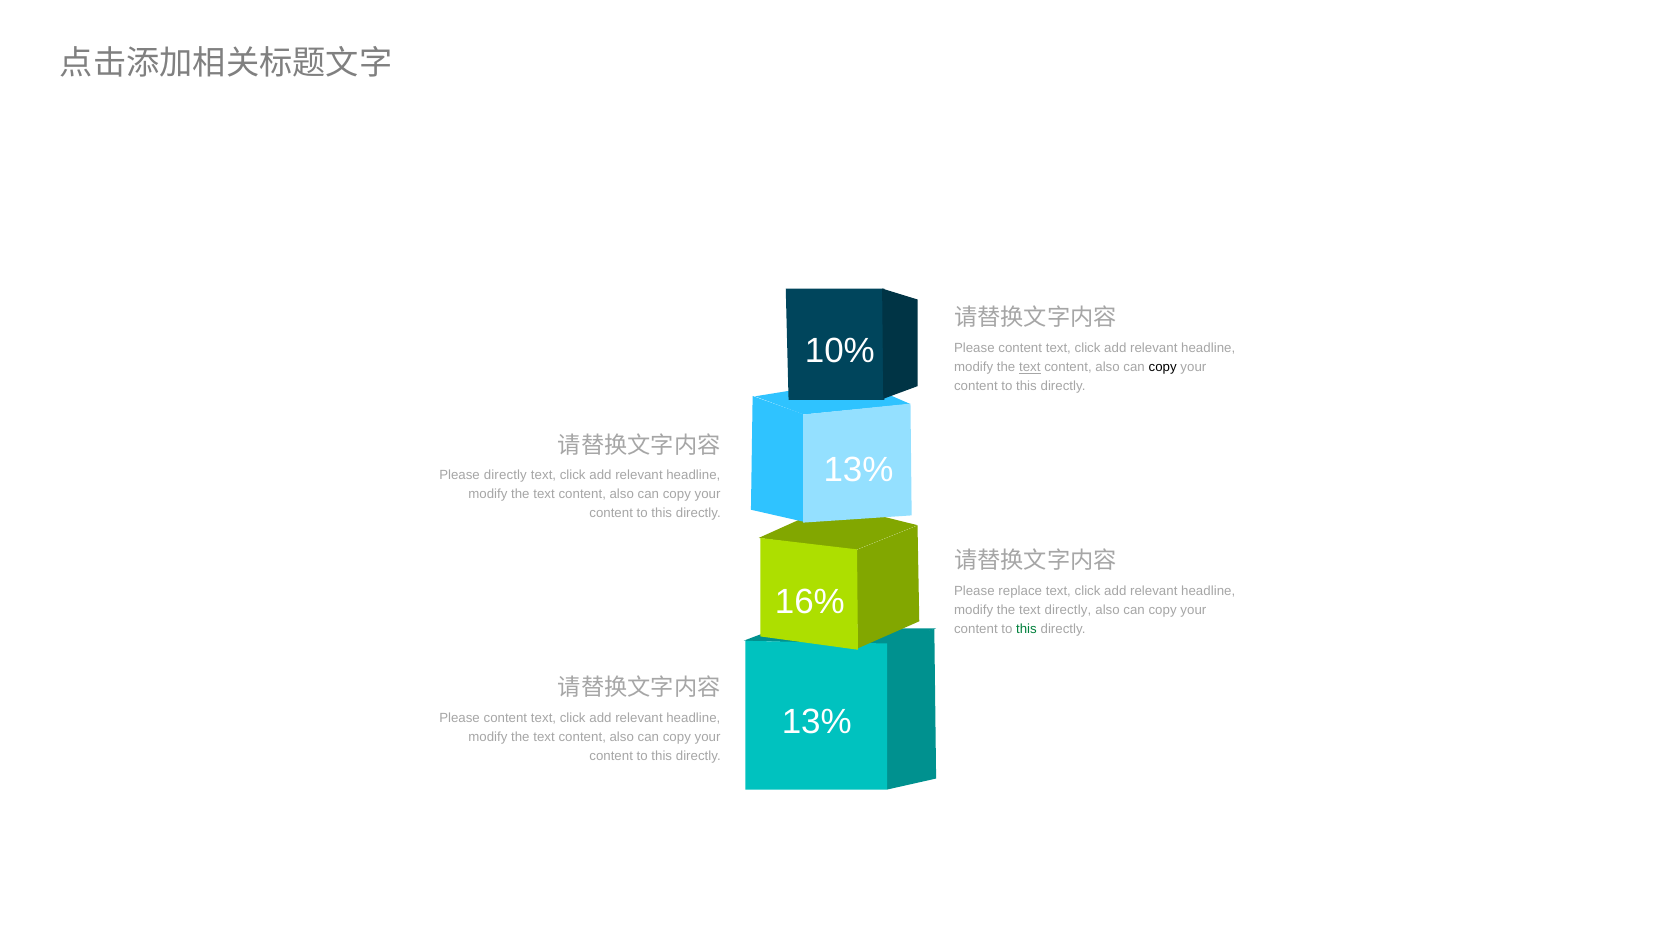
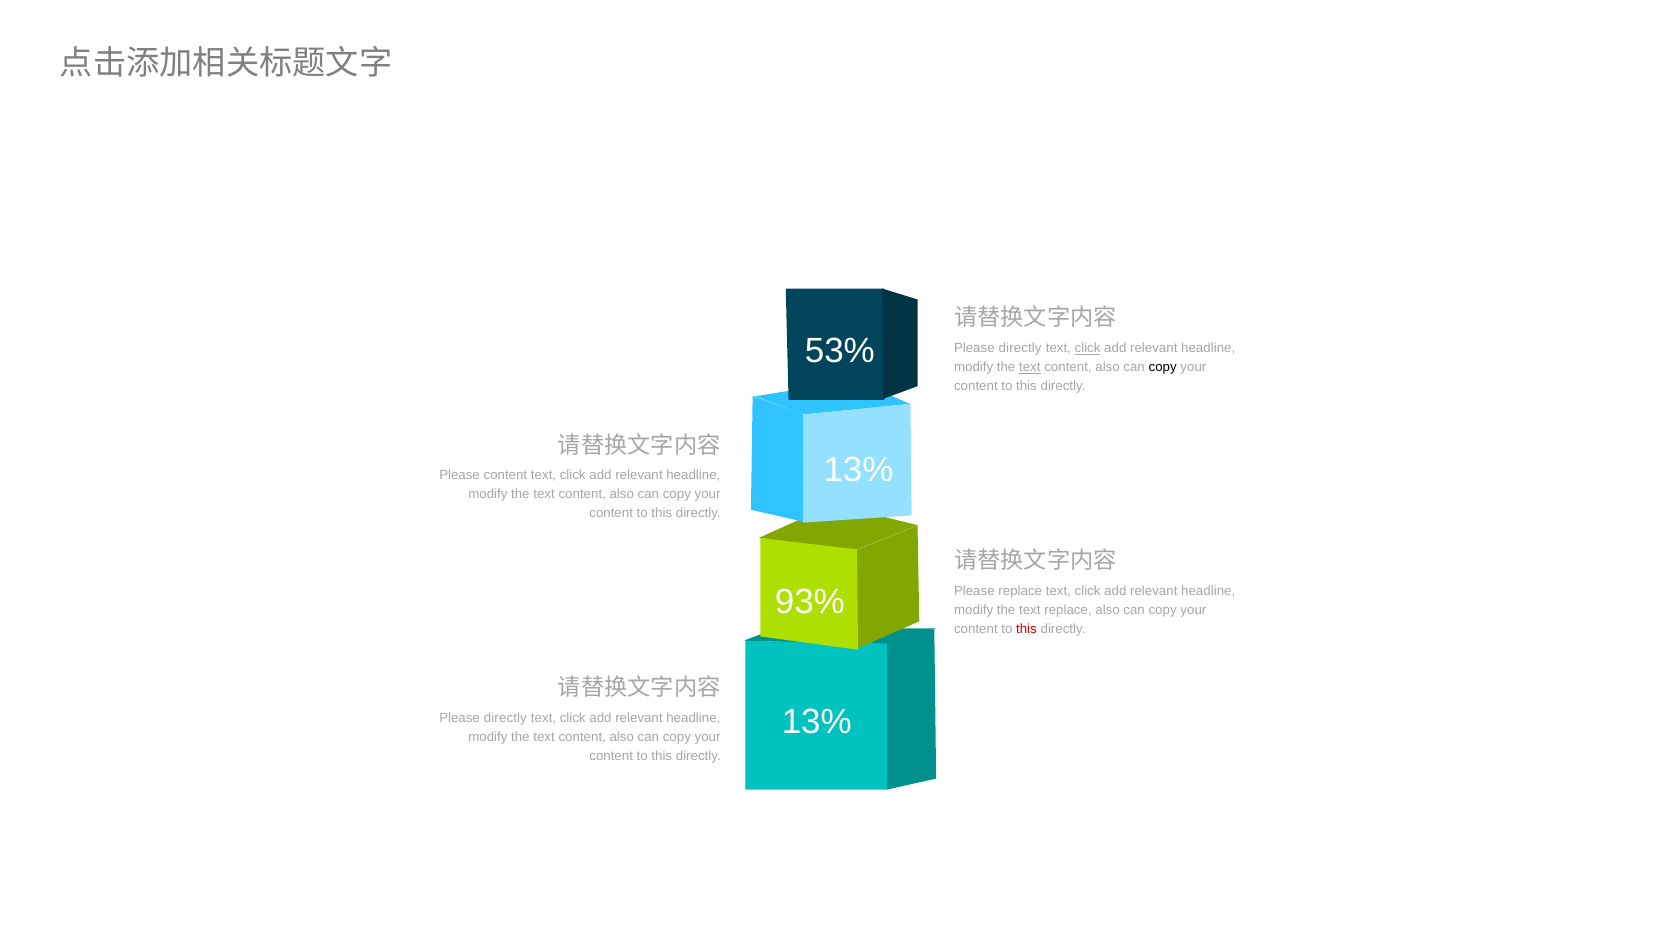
10%: 10% -> 53%
content at (1020, 348): content -> directly
click at (1088, 348) underline: none -> present
Please directly: directly -> content
16%: 16% -> 93%
text directly: directly -> replace
this at (1026, 629) colour: green -> red
content at (505, 718): content -> directly
